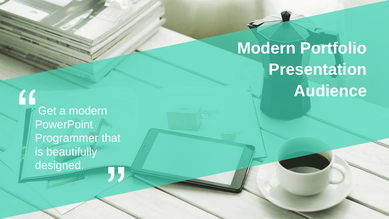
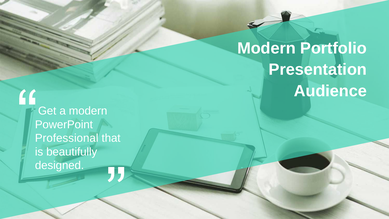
Programmer: Programmer -> Professional
